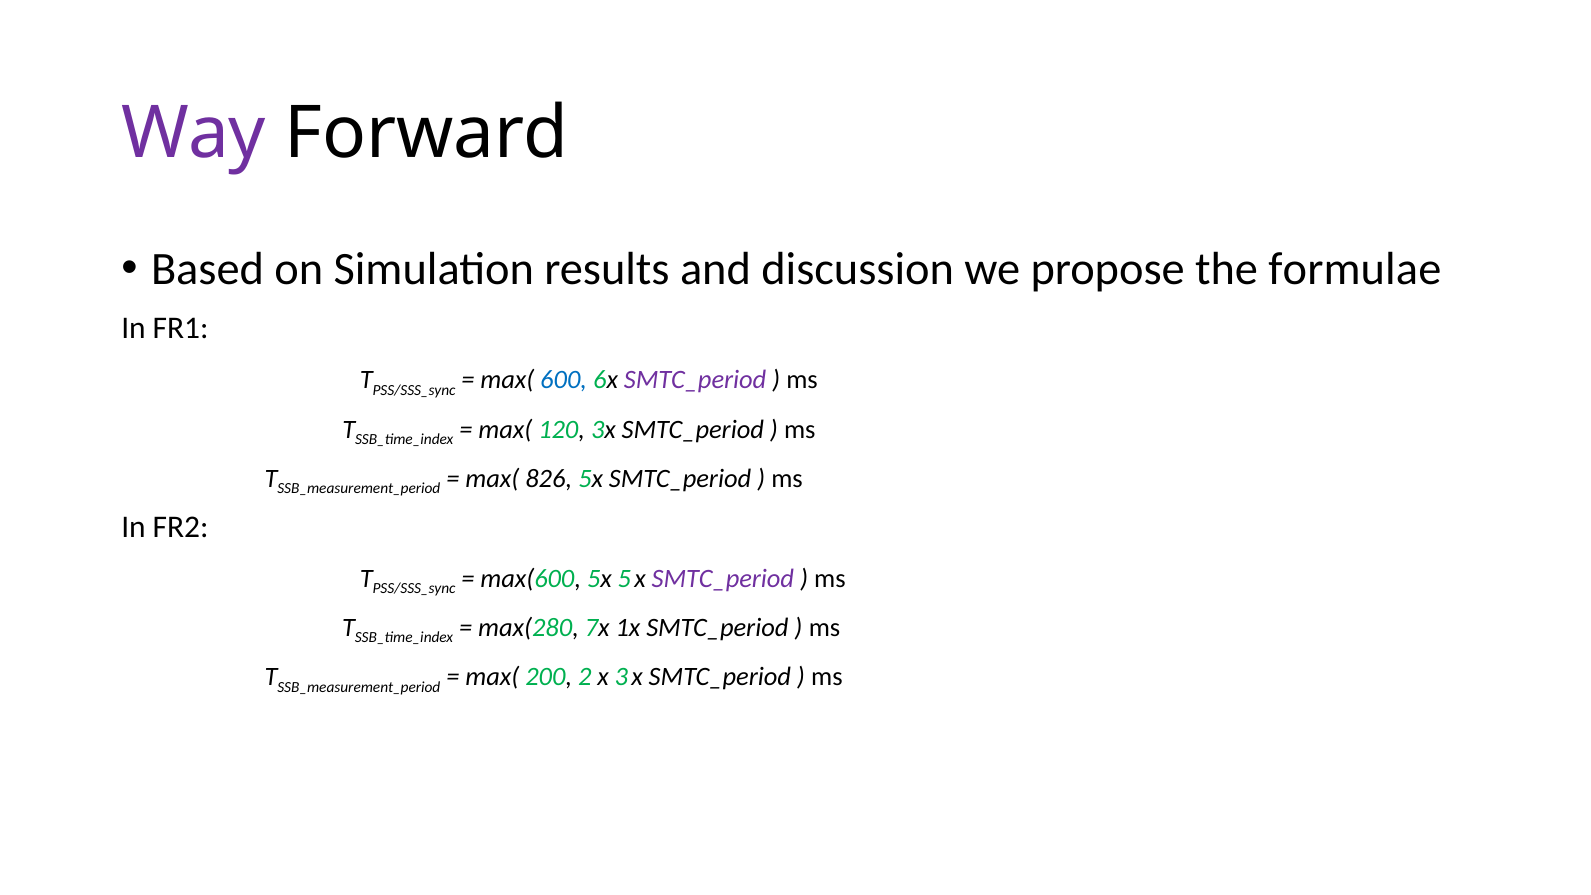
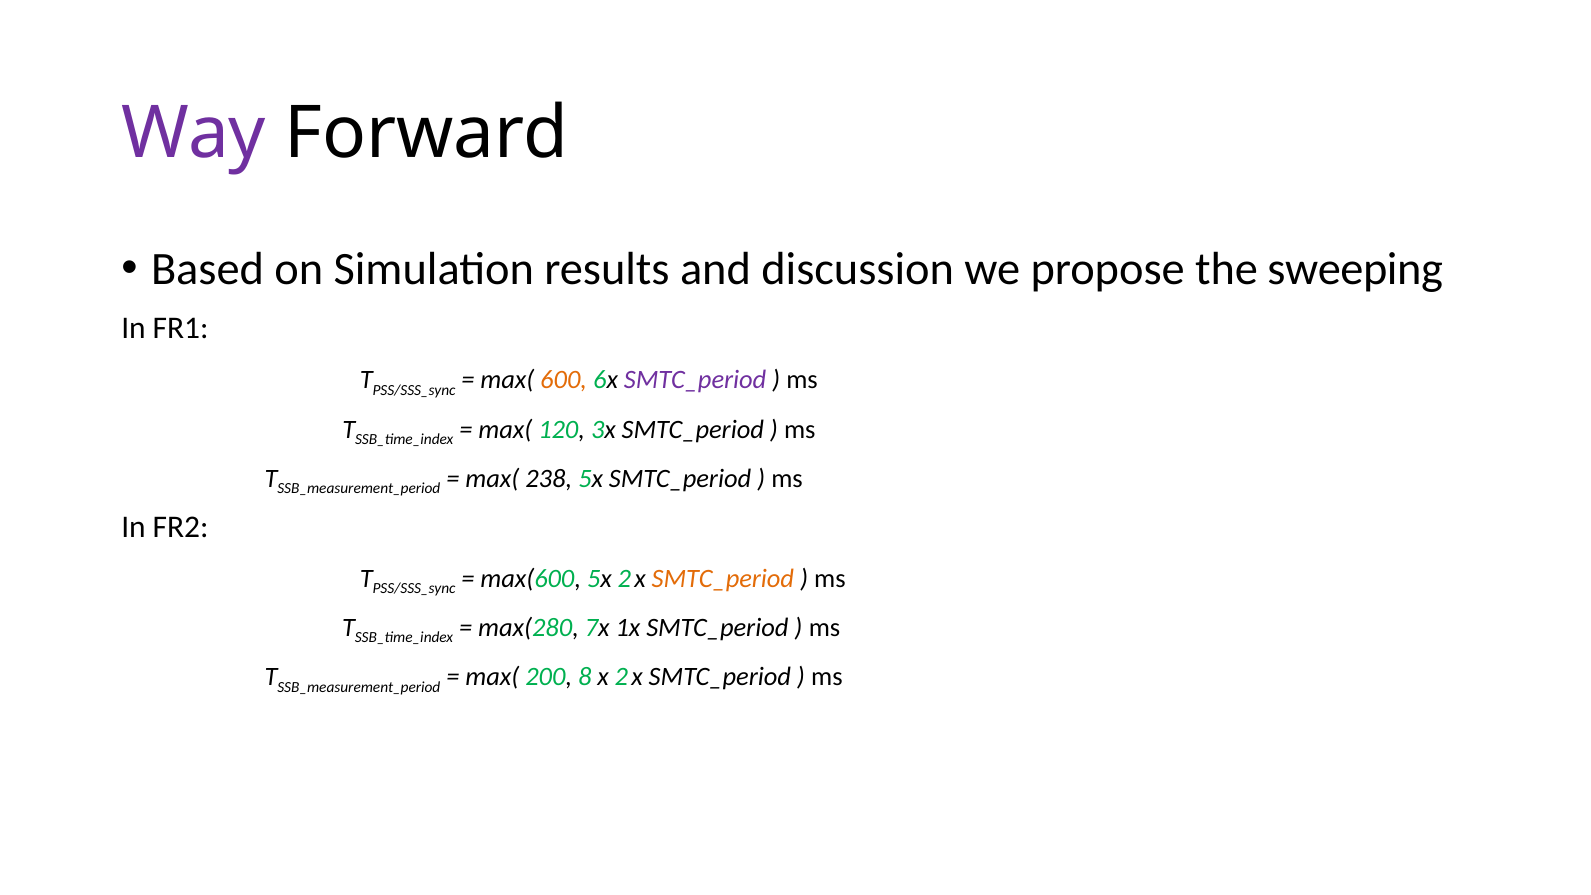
formulae: formulae -> sweeping
600 colour: blue -> orange
826: 826 -> 238
5x 5: 5 -> 2
SMTC_period at (723, 578) colour: purple -> orange
2: 2 -> 8
x 3: 3 -> 2
